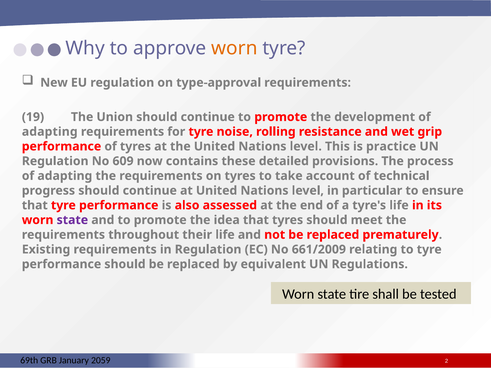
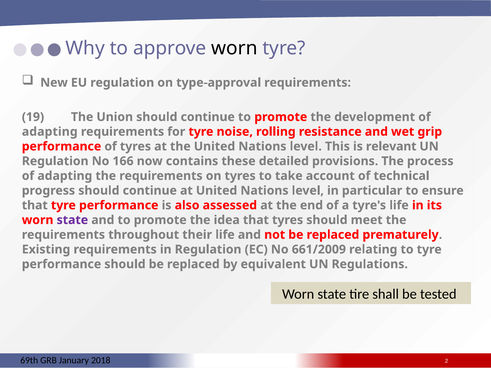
worn at (234, 48) colour: orange -> black
practice: practice -> relevant
609: 609 -> 166
2059: 2059 -> 2018
